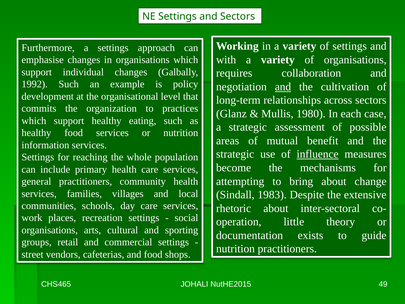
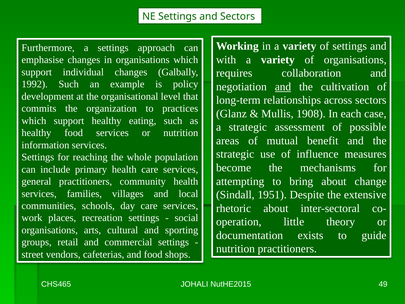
1980: 1980 -> 1908
influence underline: present -> none
1983: 1983 -> 1951
